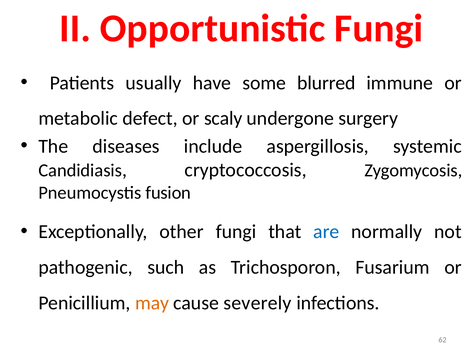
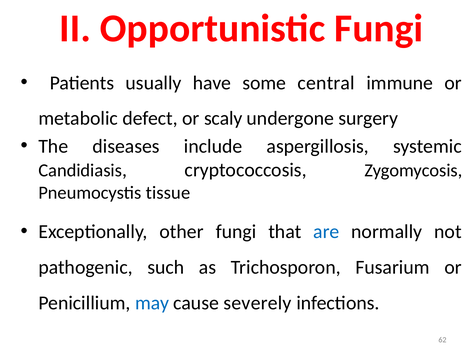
blurred: blurred -> central
fusion: fusion -> tissue
may colour: orange -> blue
